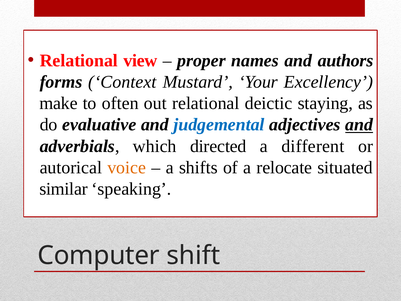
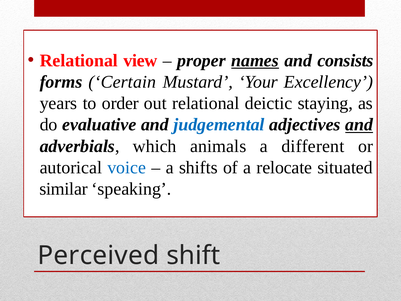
names underline: none -> present
authors: authors -> consists
Context: Context -> Certain
make: make -> years
often: often -> order
directed: directed -> animals
voice colour: orange -> blue
Computer: Computer -> Perceived
